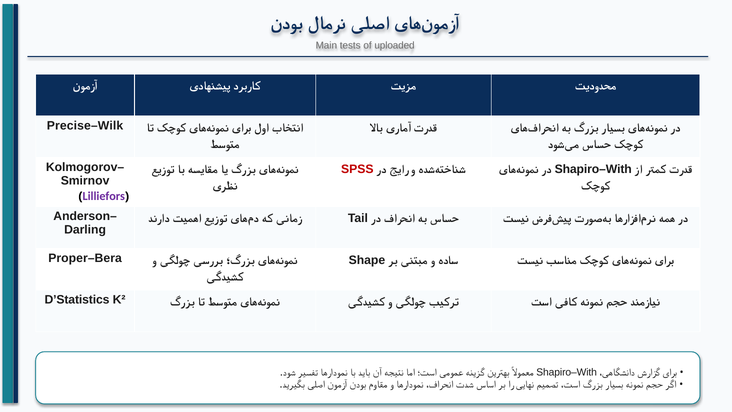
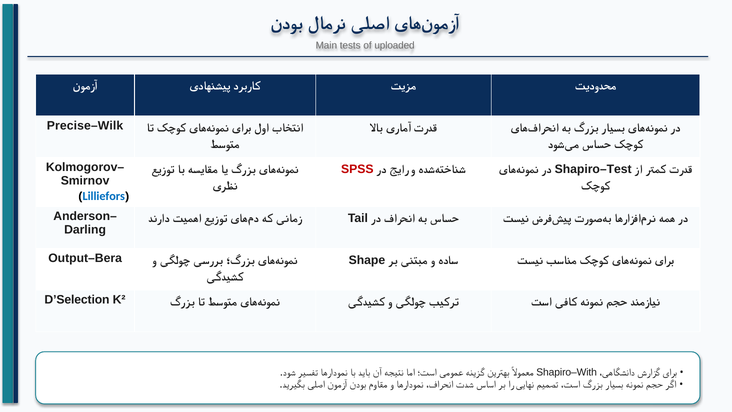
Shapiro–With at (593, 169): Shapiro–With -> Shapiro–Test
Lilliefors colour: purple -> blue
Proper–Bera: Proper–Bera -> Output–Bera
D’Statistics: D’Statistics -> D’Selection
